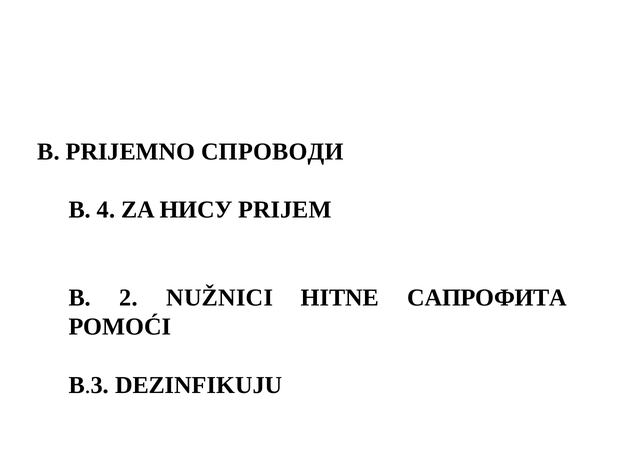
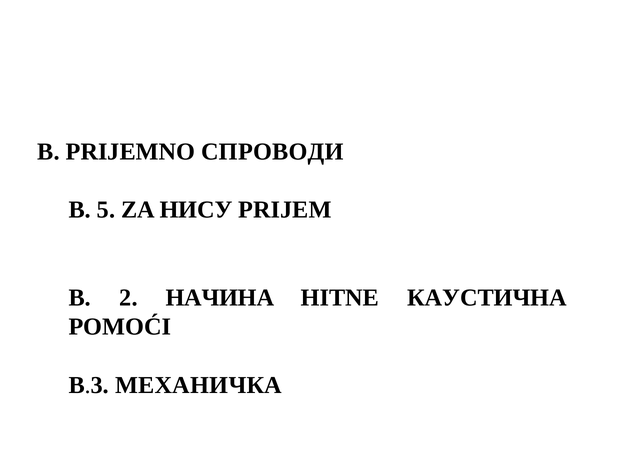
4: 4 -> 5
NUŽNICI: NUŽNICI -> НАЧИНА
САПРОФИТА: САПРОФИТА -> КАУСТИЧНА
DEZINFIKUJU: DEZINFIKUJU -> МЕХАНИЧКА
